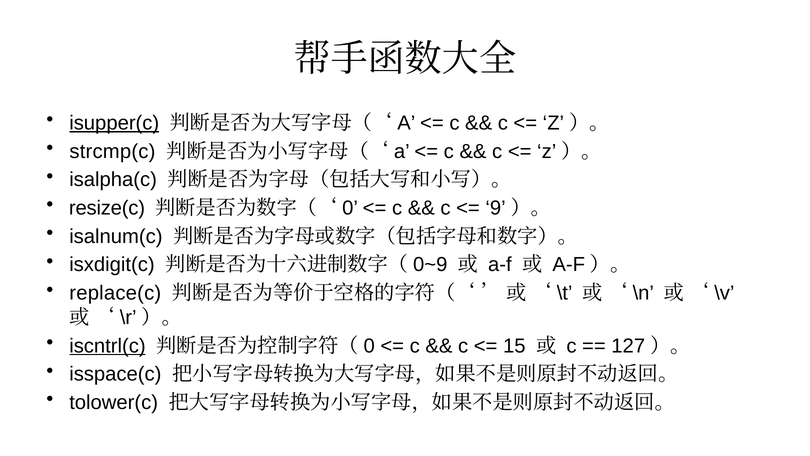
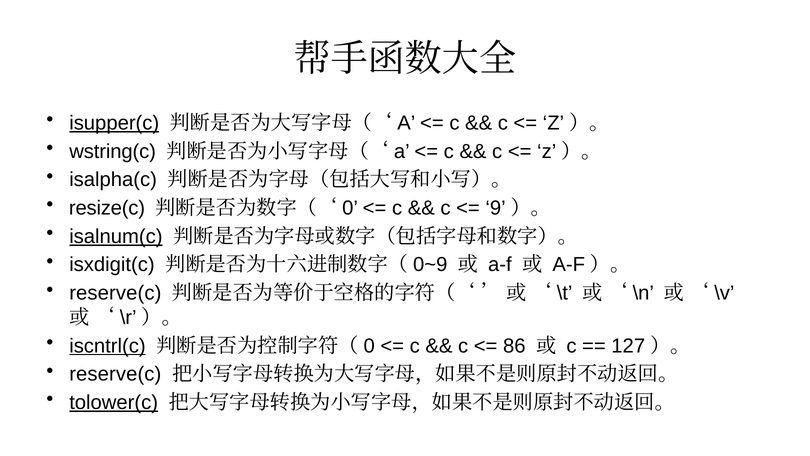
strcmp(c: strcmp(c -> wstring(c
isalnum(c underline: none -> present
replace(c at (115, 293): replace(c -> reserve(c
15: 15 -> 86
isspace(c at (115, 374): isspace(c -> reserve(c
tolower(c underline: none -> present
